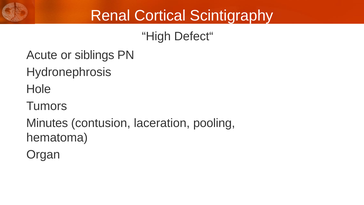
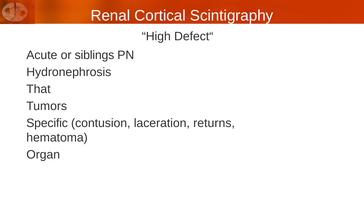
Hole: Hole -> That
Minutes: Minutes -> Specific
pooling: pooling -> returns
